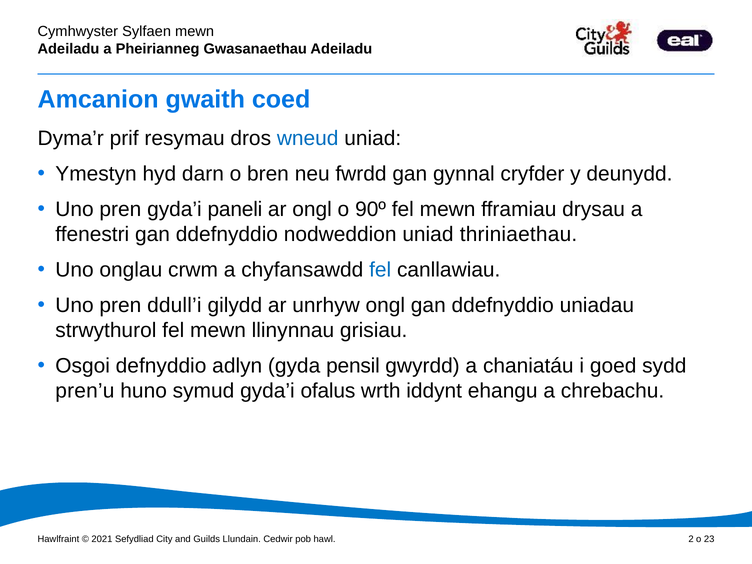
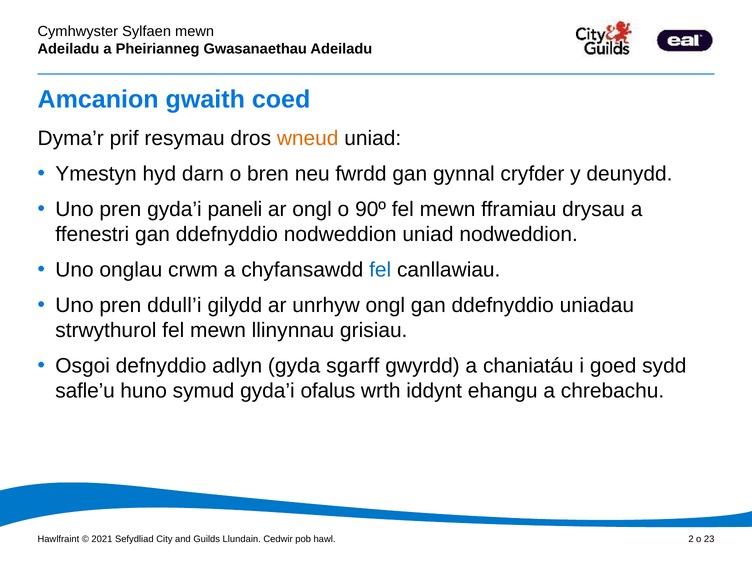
wneud colour: blue -> orange
uniad thriniaethau: thriniaethau -> nodweddion
pensil: pensil -> sgarff
pren’u: pren’u -> safle’u
